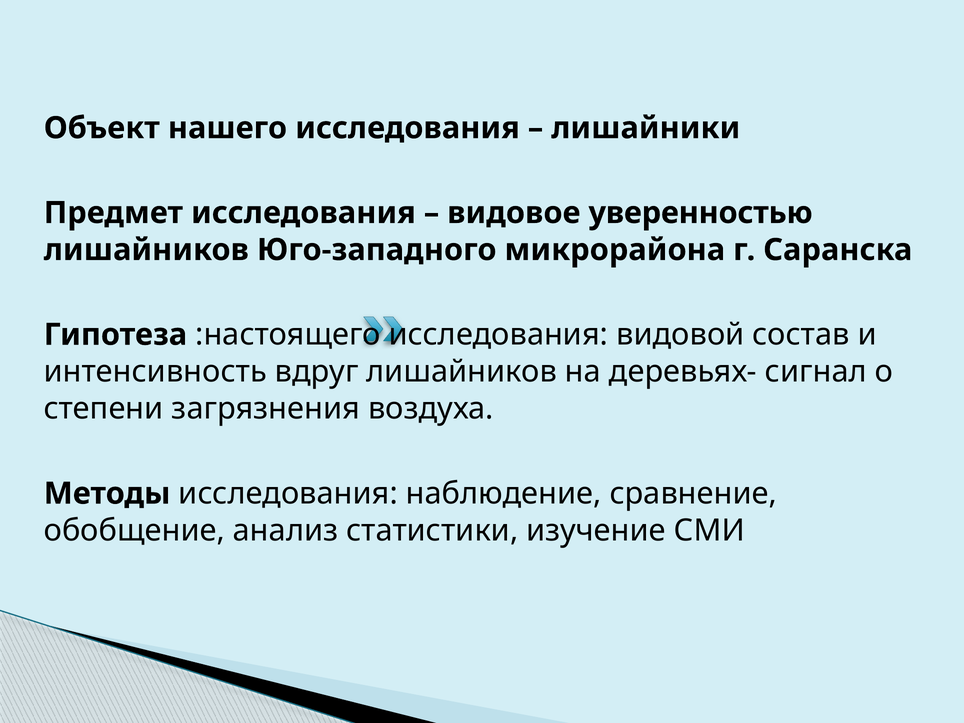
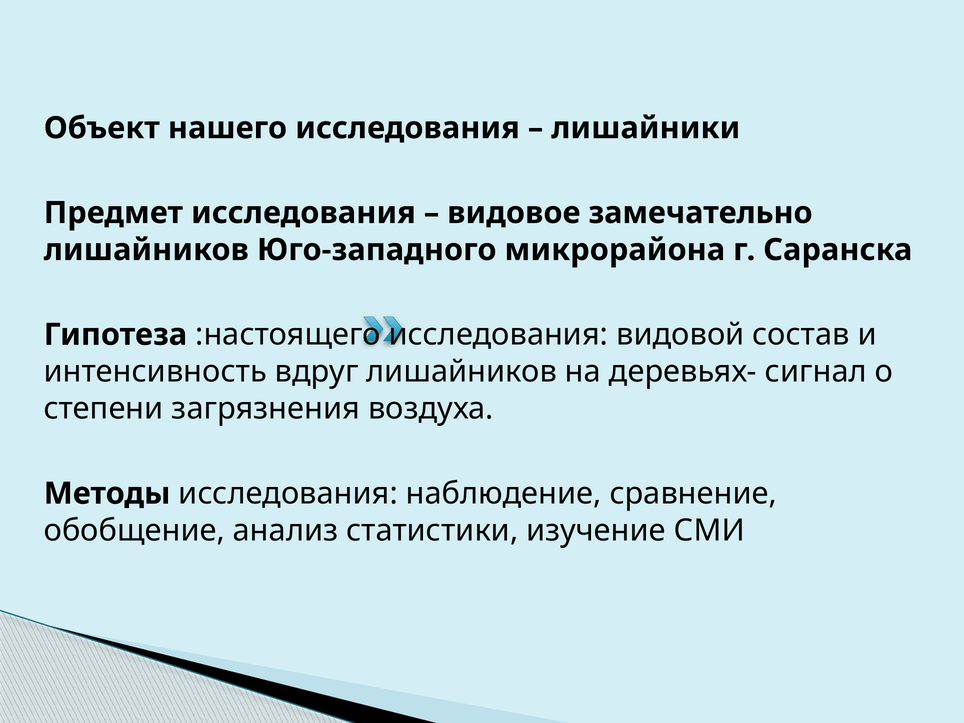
уверенностью: уверенностью -> замечательно
